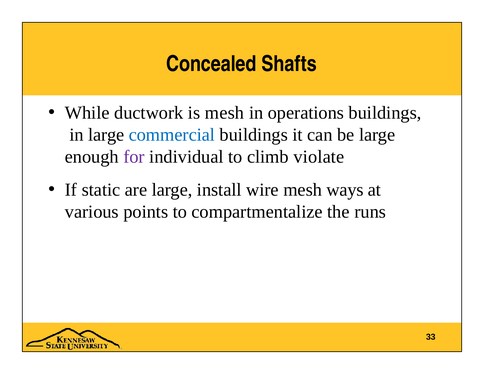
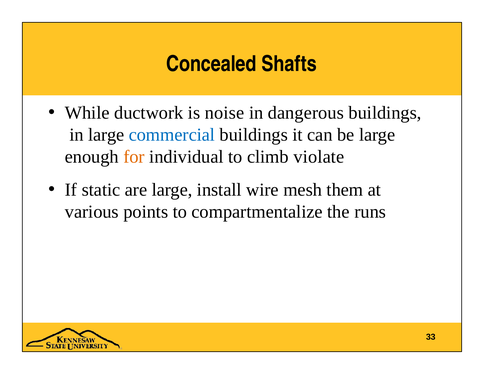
is mesh: mesh -> noise
operations: operations -> dangerous
for colour: purple -> orange
ways: ways -> them
